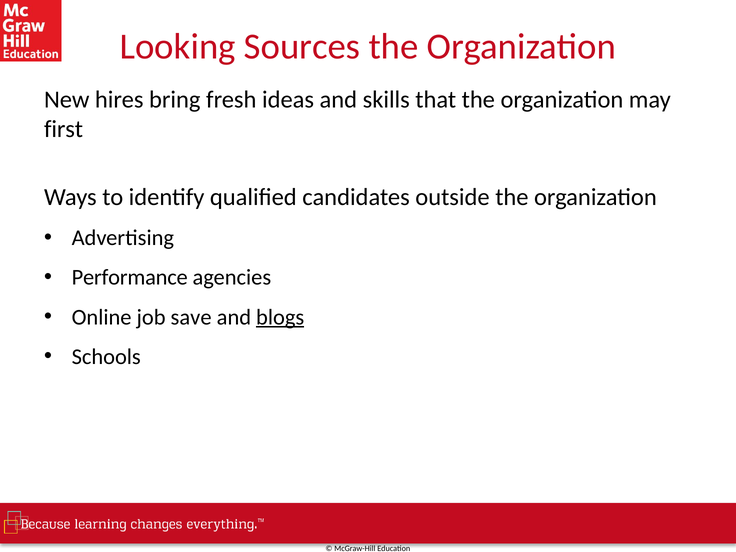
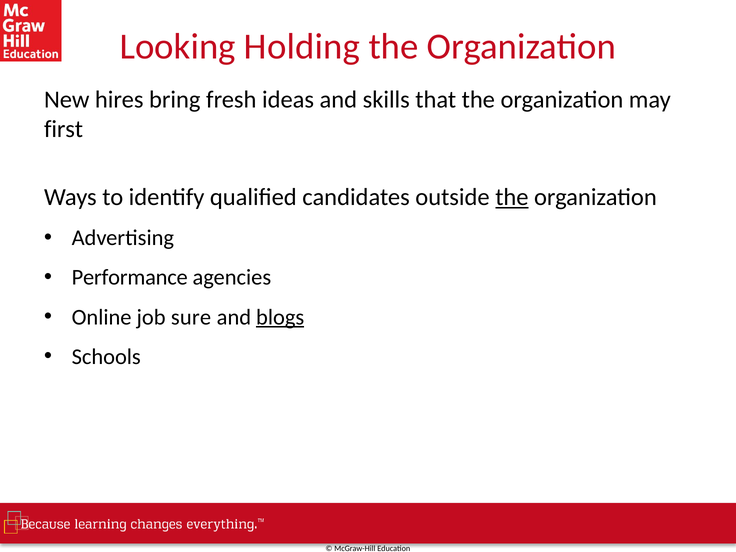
Sources: Sources -> Holding
the at (512, 197) underline: none -> present
save: save -> sure
